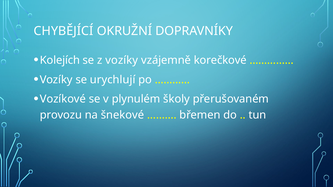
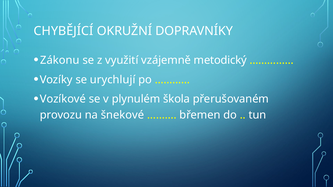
Kolejích: Kolejích -> Zákonu
z vozíky: vozíky -> využití
korečkové: korečkové -> metodický
školy: školy -> škola
